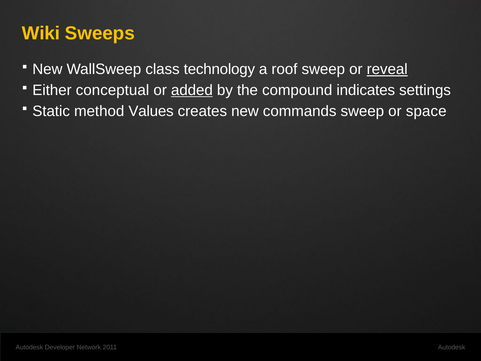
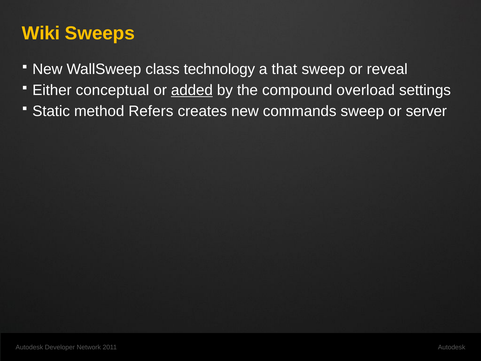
roof: roof -> that
reveal underline: present -> none
indicates: indicates -> overload
Values: Values -> Refers
space: space -> server
